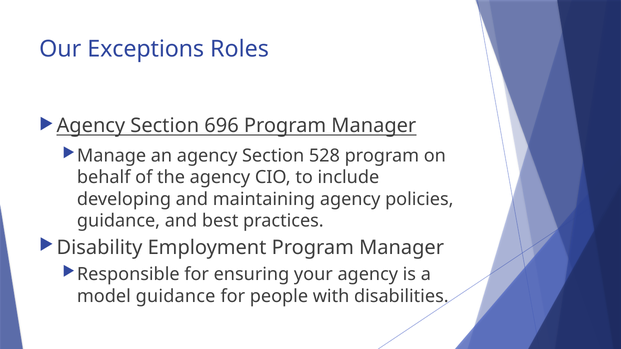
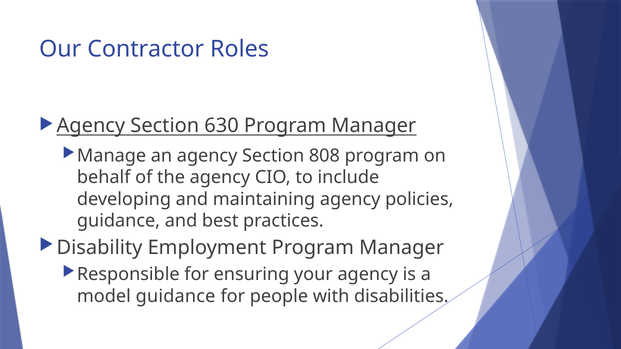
Exceptions: Exceptions -> Contractor
696: 696 -> 630
528: 528 -> 808
